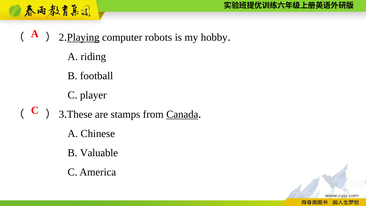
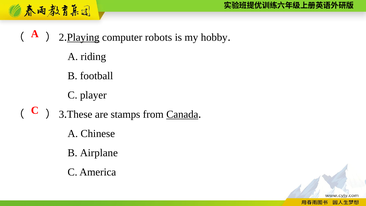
Valuable: Valuable -> Airplane
